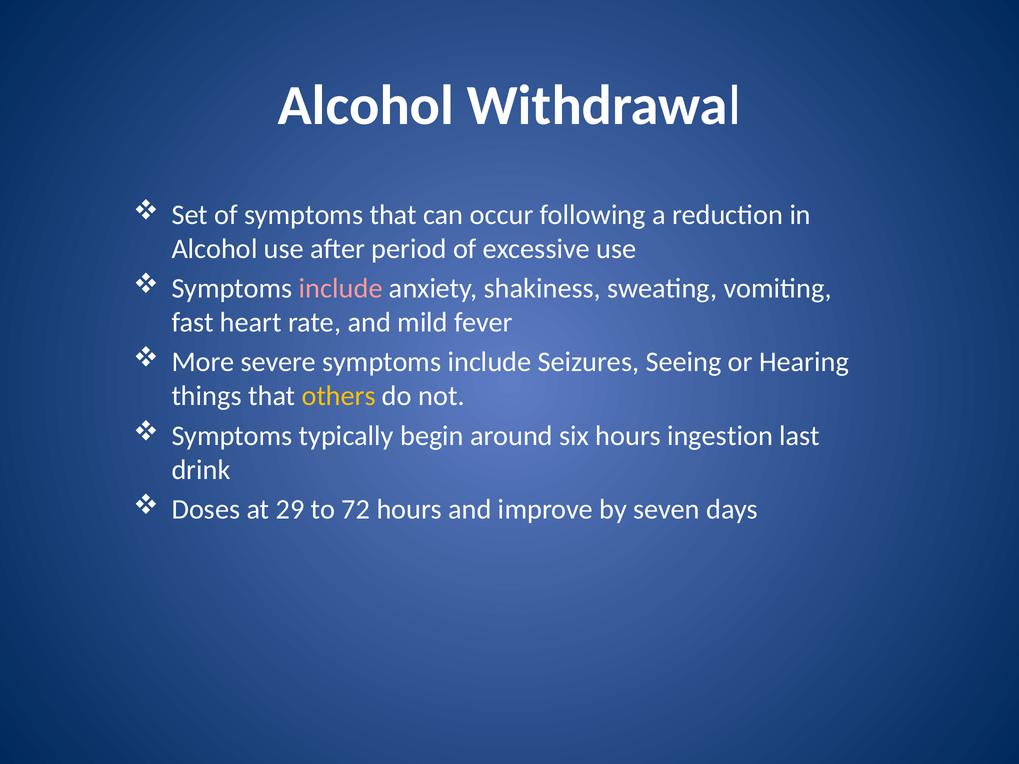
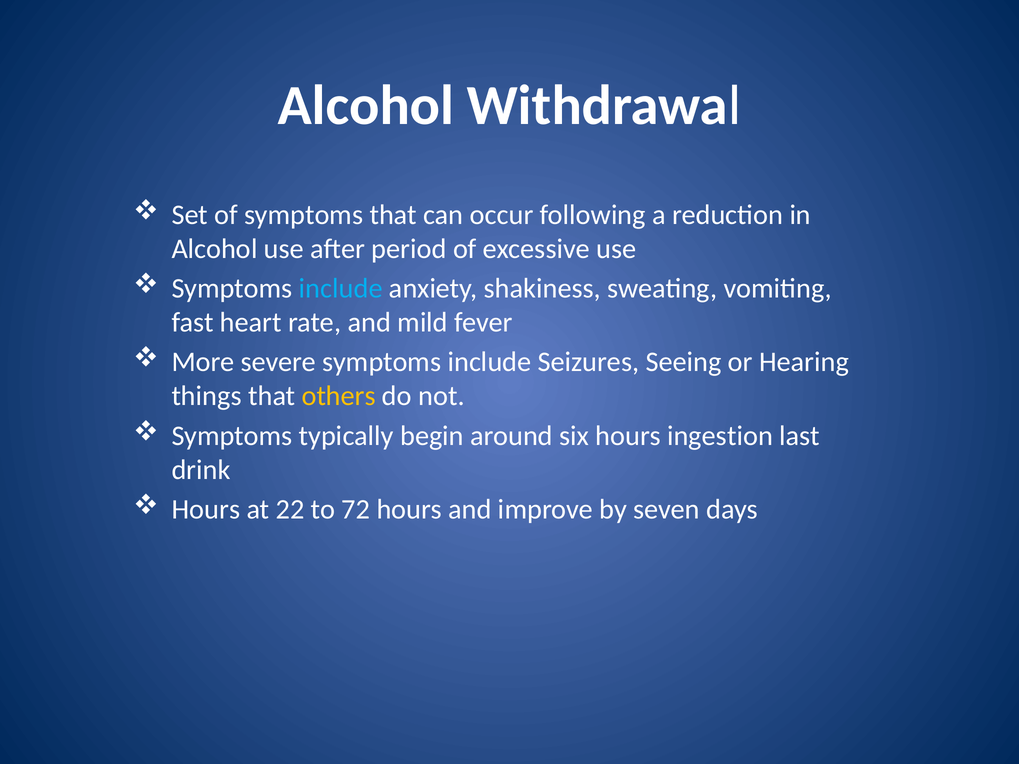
include at (341, 289) colour: pink -> light blue
Doses at (206, 510): Doses -> Hours
29: 29 -> 22
